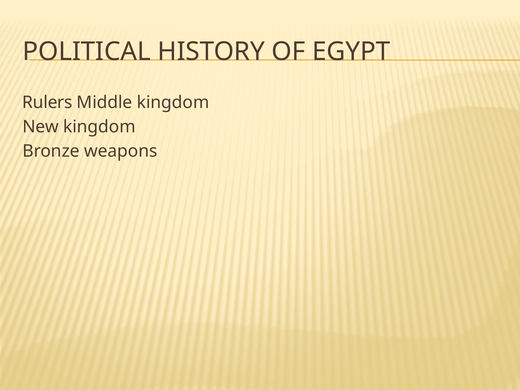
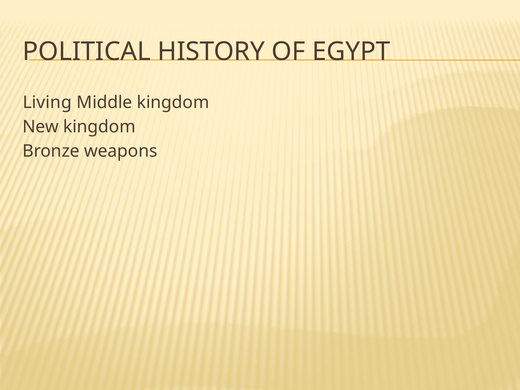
Rulers: Rulers -> Living
